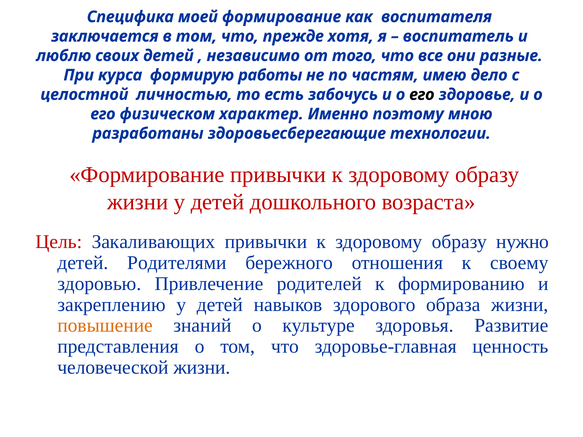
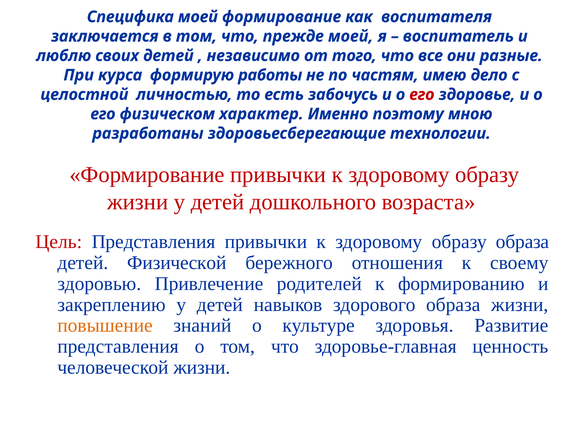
прежде хотя: хотя -> моей
его at (422, 95) colour: black -> red
Цель Закаливающих: Закаливающих -> Представления
образу нужно: нужно -> образа
Родителями: Родителями -> Физической
